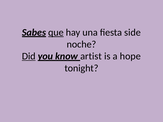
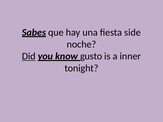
que underline: present -> none
artist: artist -> gusto
hope: hope -> inner
